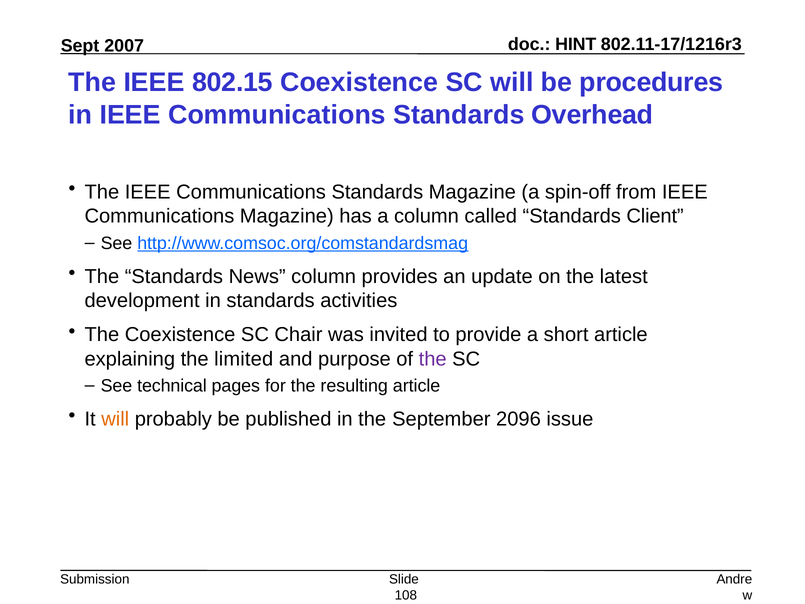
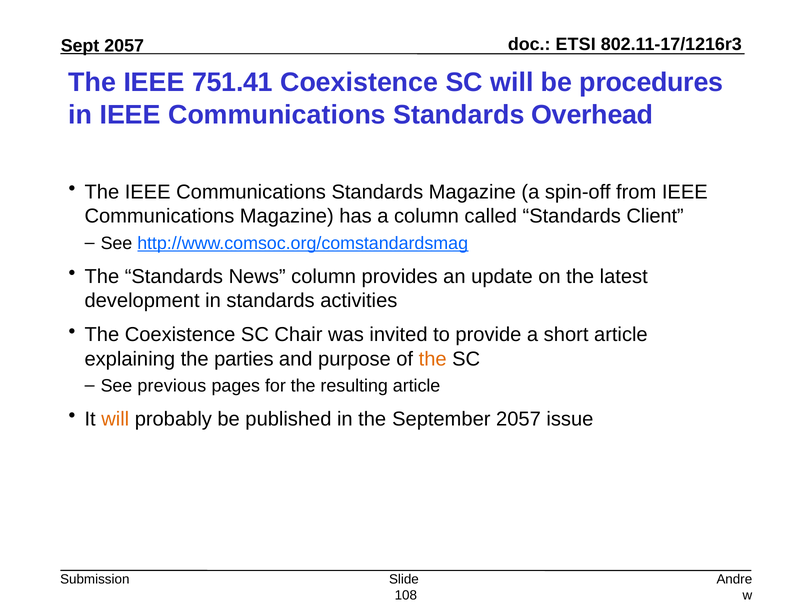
HINT: HINT -> ETSI
2007 at (124, 46): 2007 -> 2057
802.15: 802.15 -> 751.41
limited: limited -> parties
the at (433, 359) colour: purple -> orange
technical: technical -> previous
September 2096: 2096 -> 2057
